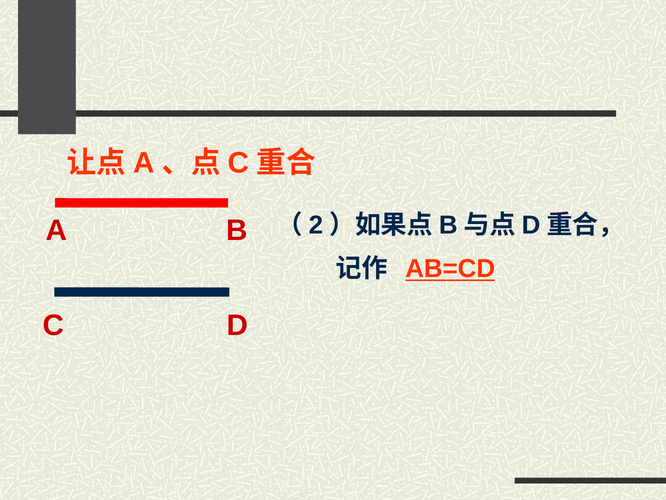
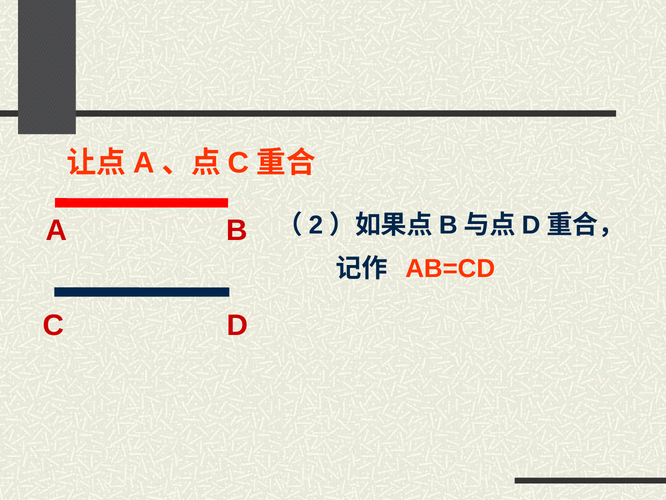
AB=CD underline: present -> none
